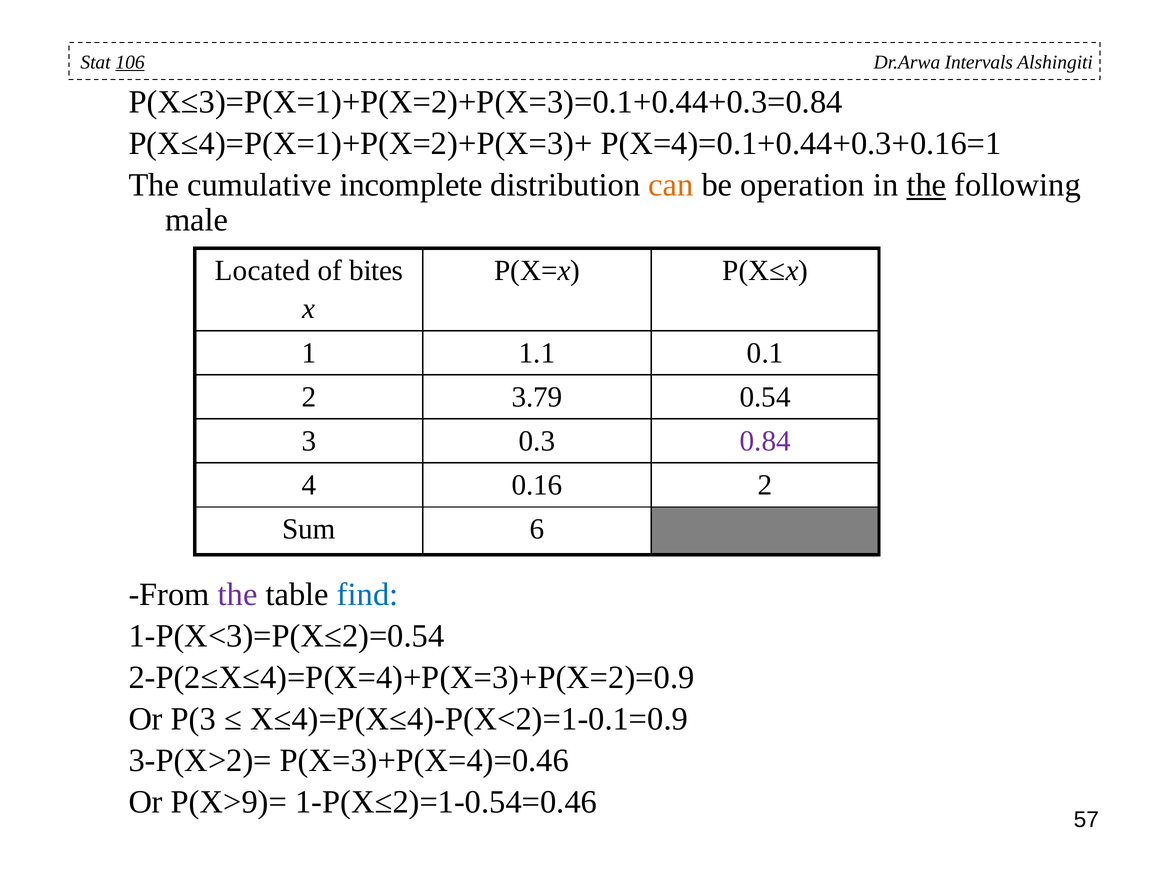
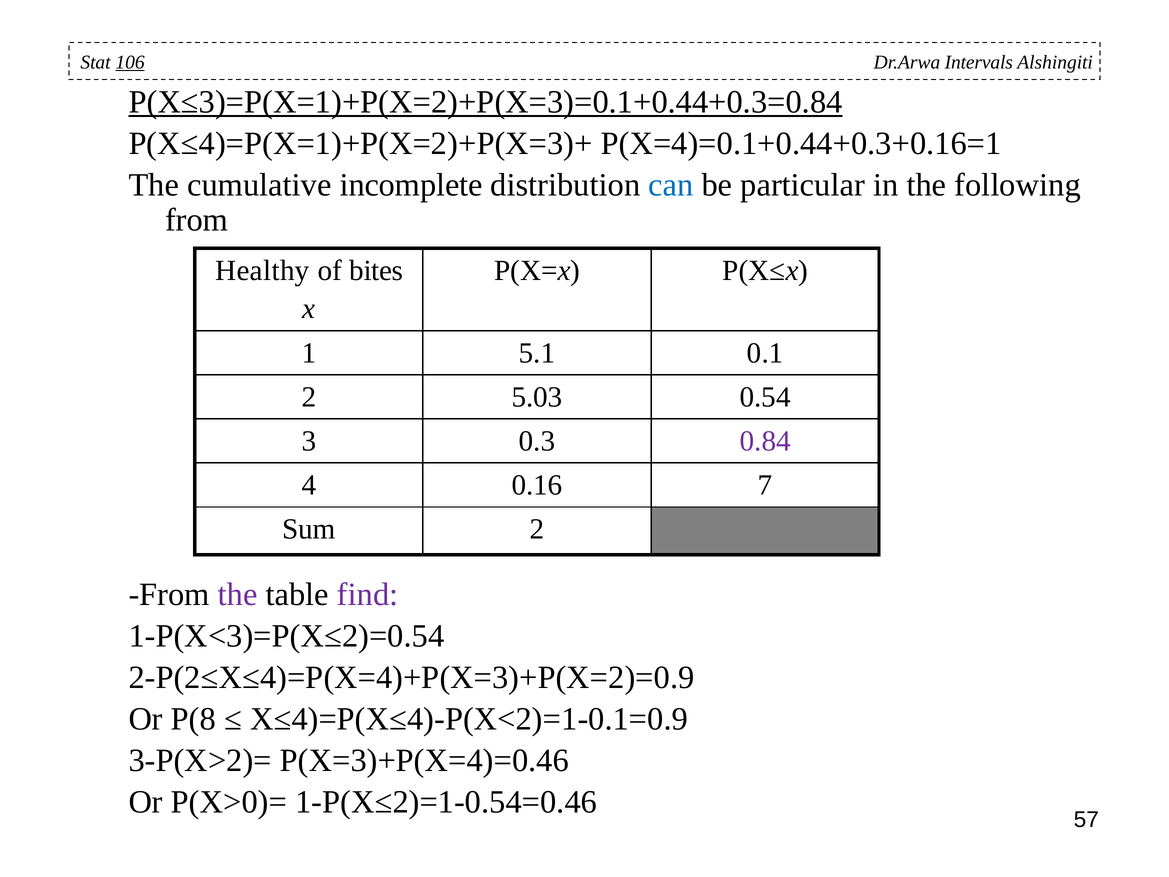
P(X≤3)=P(X=1)+P(X=2)+P(X=3)=0.1+0.44+0.3=0.84 underline: none -> present
can colour: orange -> blue
operation: operation -> particular
the at (926, 185) underline: present -> none
male at (197, 220): male -> from
Located: Located -> Healthy
1.1: 1.1 -> 5.1
3.79: 3.79 -> 5.03
0.16 2: 2 -> 7
Sum 6: 6 -> 2
find colour: blue -> purple
P(3: P(3 -> P(8
P(X>9)=: P(X>9)= -> P(X>0)=
